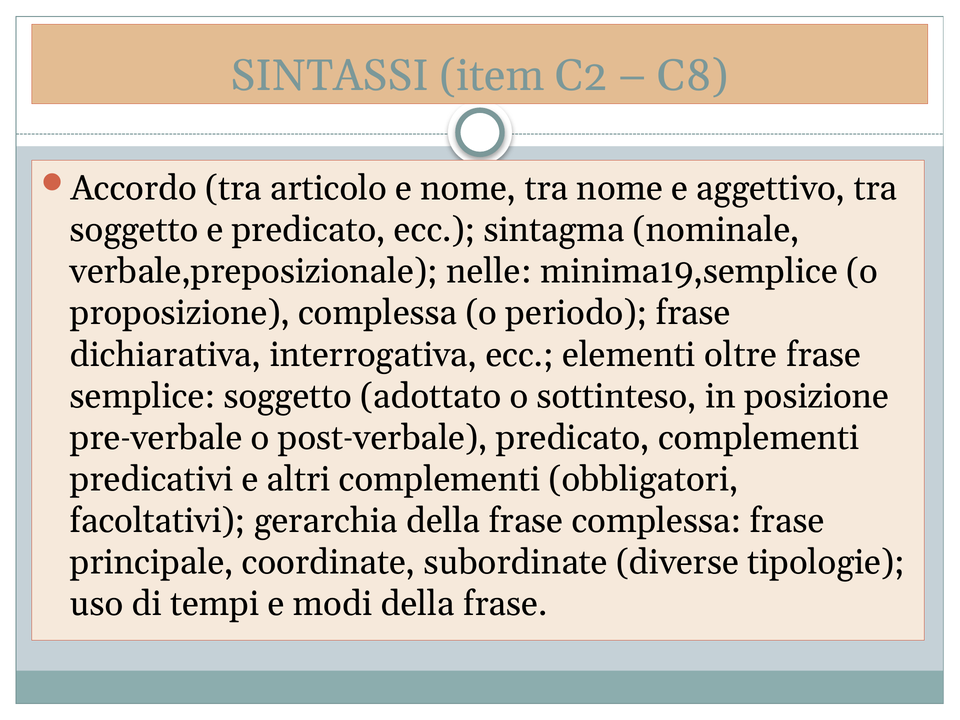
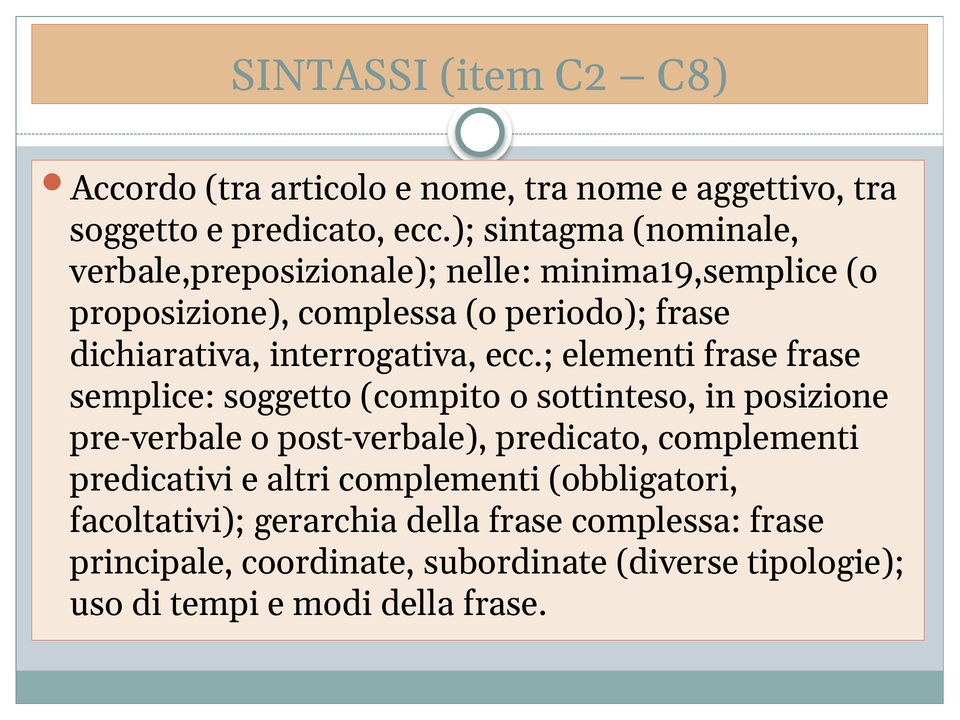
elementi oltre: oltre -> frase
adottato: adottato -> compito
